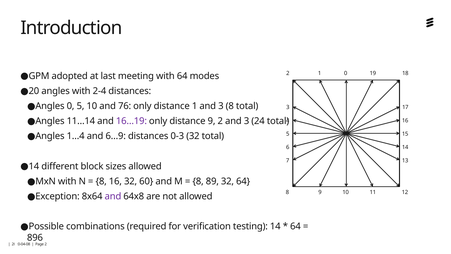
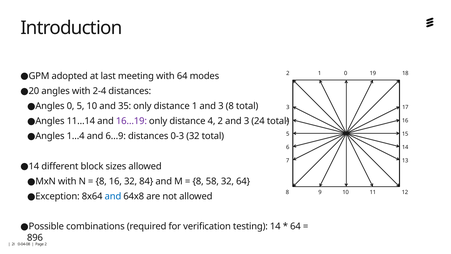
76: 76 -> 35
distance 9: 9 -> 4
60: 60 -> 84
89: 89 -> 58
and at (113, 196) colour: purple -> blue
